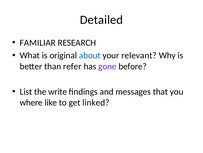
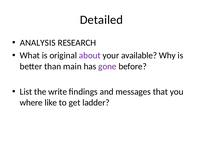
FAMILIAR: FAMILIAR -> ANALYSIS
about colour: blue -> purple
relevant: relevant -> available
refer: refer -> main
linked: linked -> ladder
